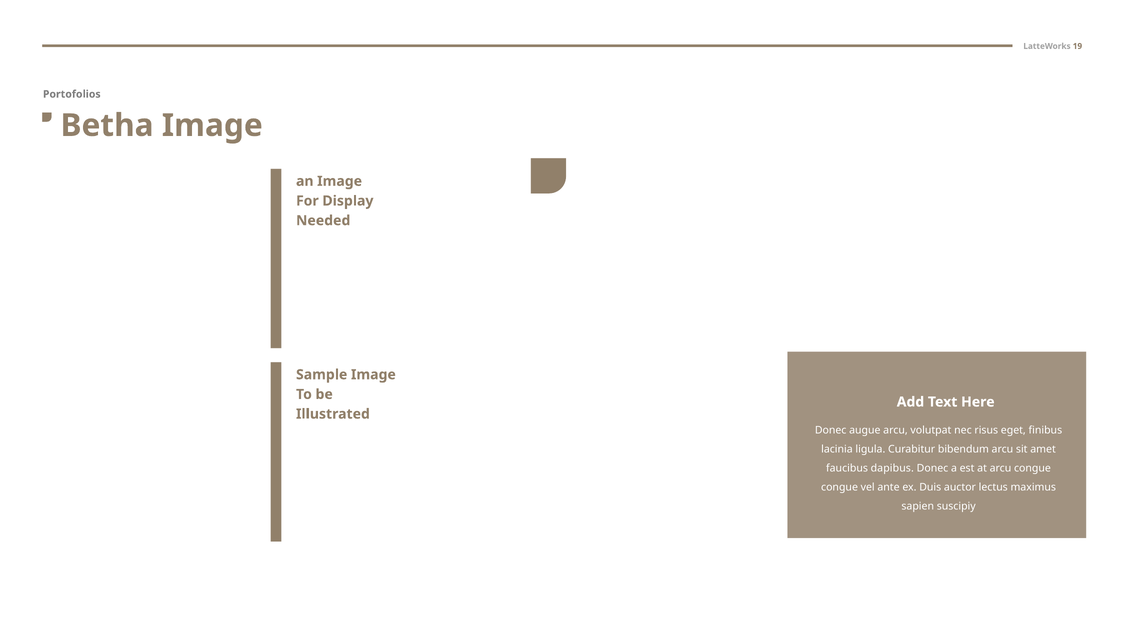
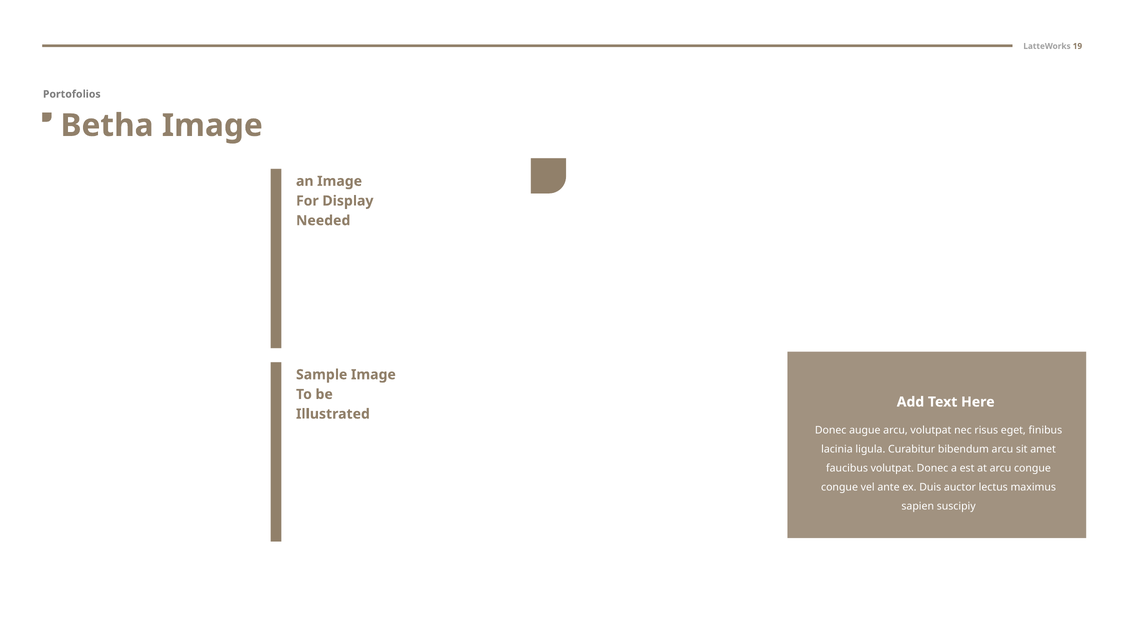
faucibus dapibus: dapibus -> volutpat
